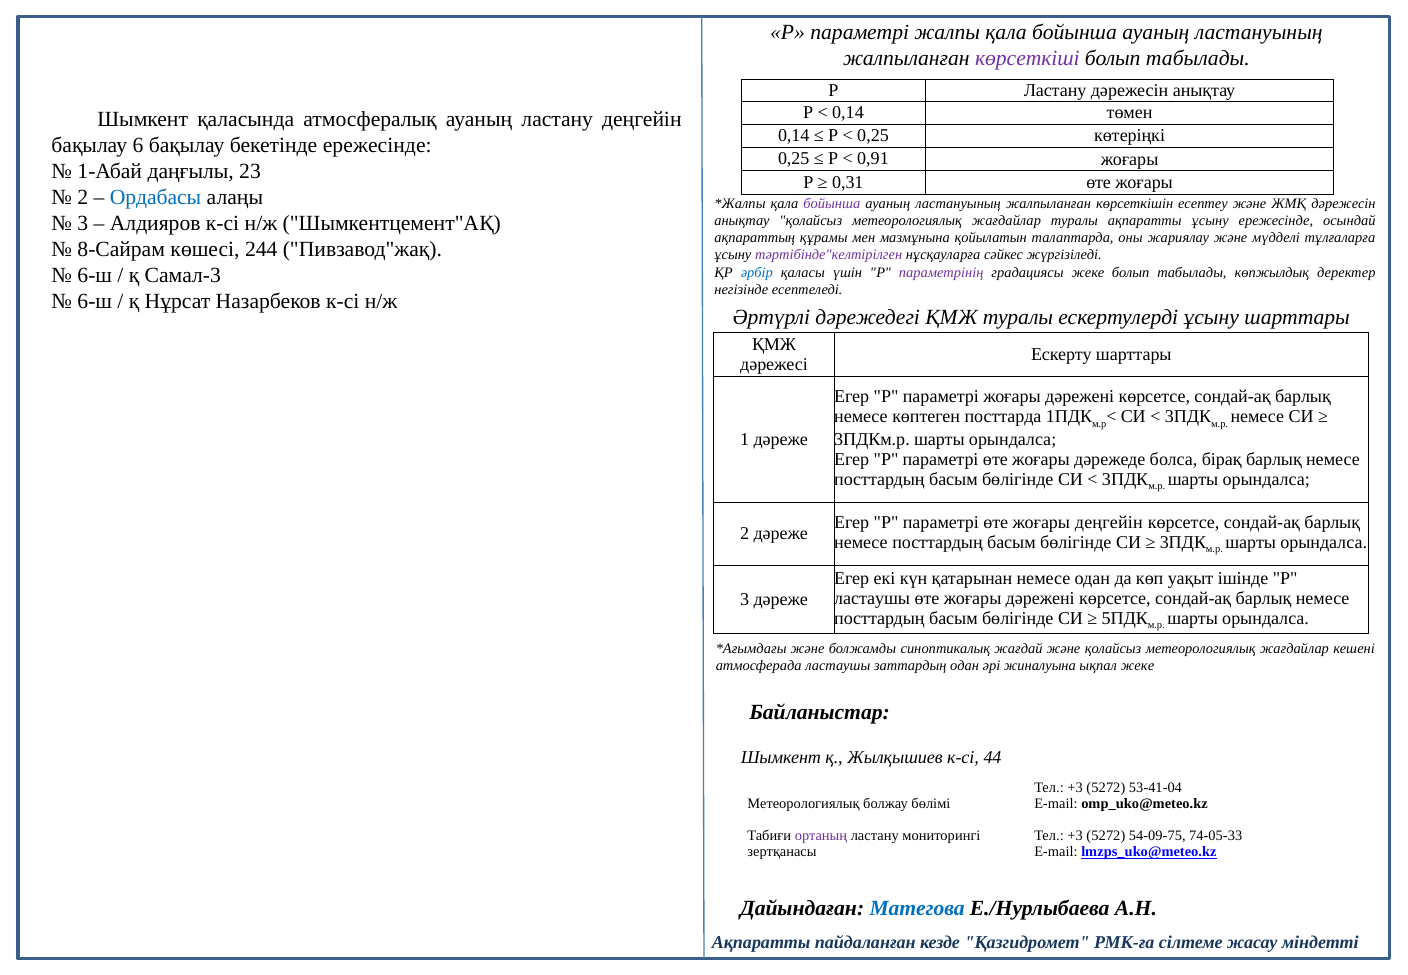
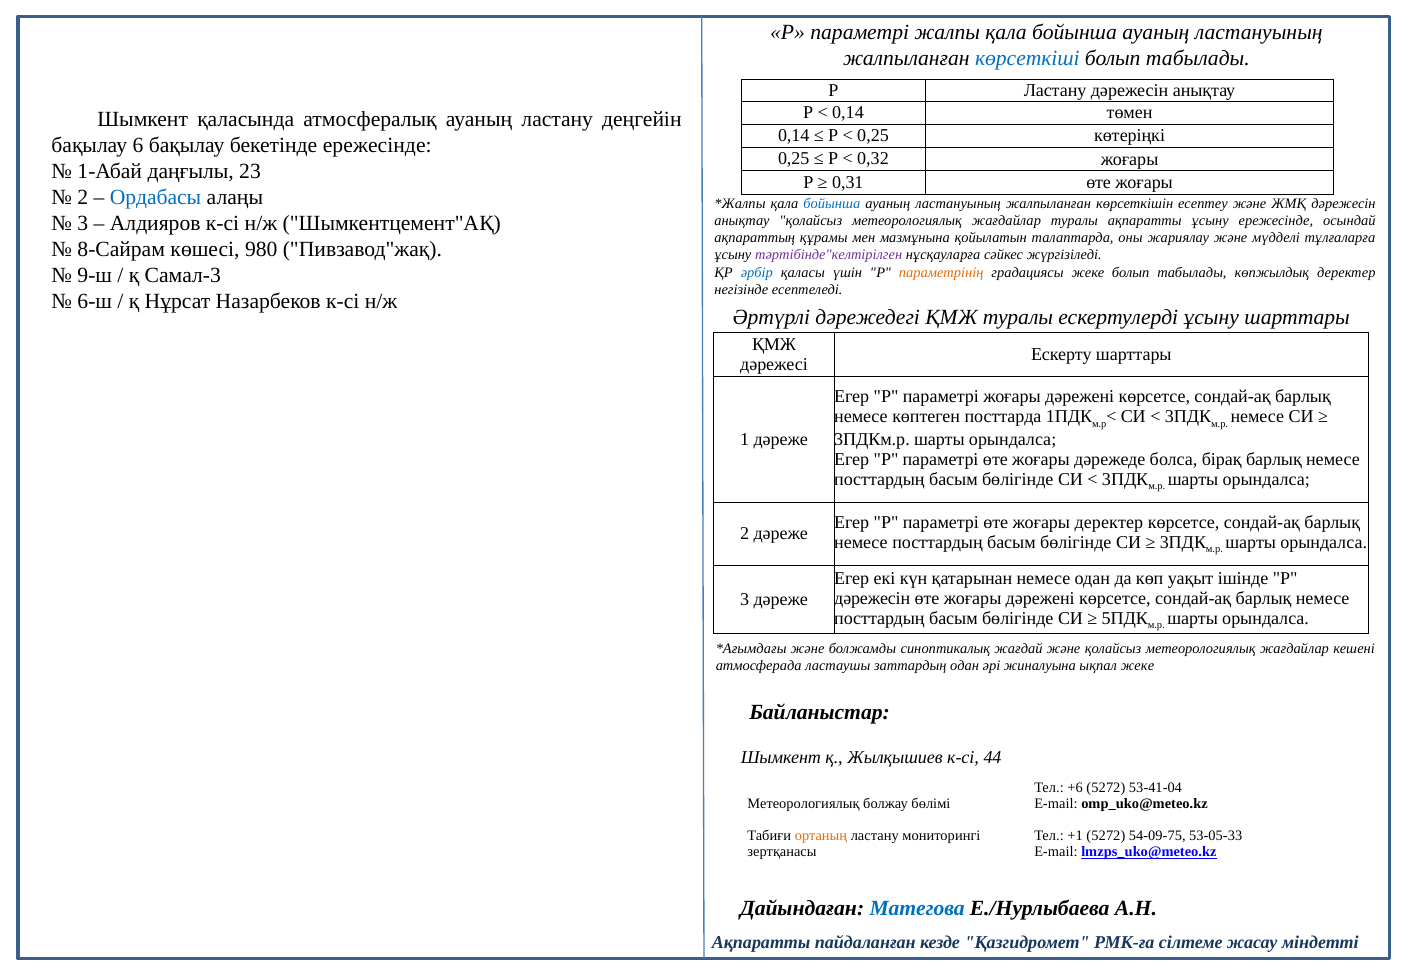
көрсеткіші colour: purple -> blue
0,91: 0,91 -> 0,32
бойынша at (832, 203) colour: purple -> blue
244: 244 -> 980
6-ш at (95, 275): 6-ш -> 9-ш
параметрінің colour: purple -> orange
жоғары деңгейін: деңгейін -> деректер
ластаушы at (872, 598): ластаушы -> дәрежесін
+3 at (1075, 788): +3 -> +6
ортаның colour: purple -> orange
+3 at (1075, 835): +3 -> +1
74-05-33: 74-05-33 -> 53-05-33
